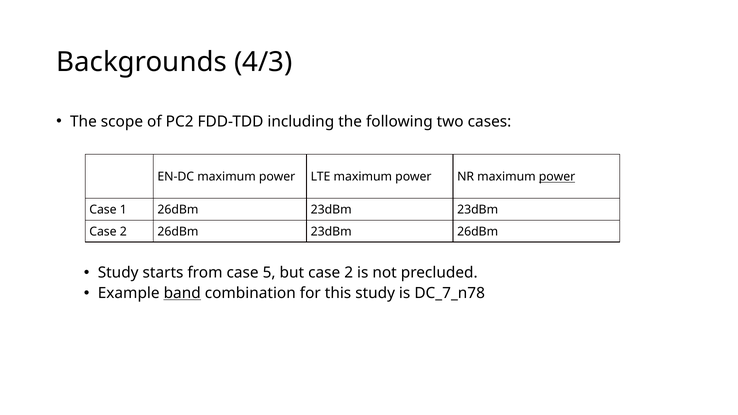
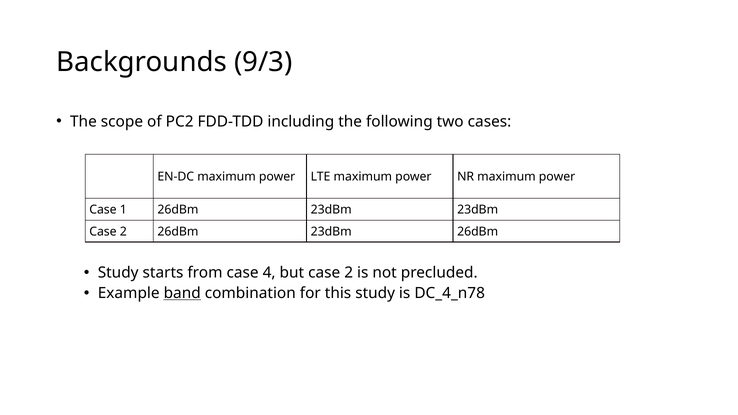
4/3: 4/3 -> 9/3
power at (557, 177) underline: present -> none
5: 5 -> 4
DC_7_n78: DC_7_n78 -> DC_4_n78
